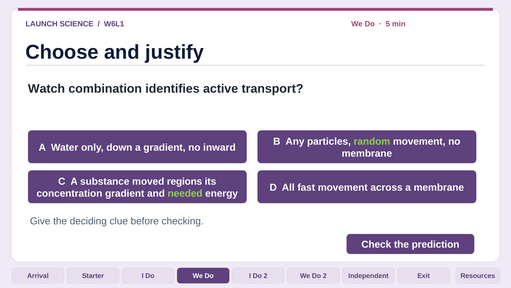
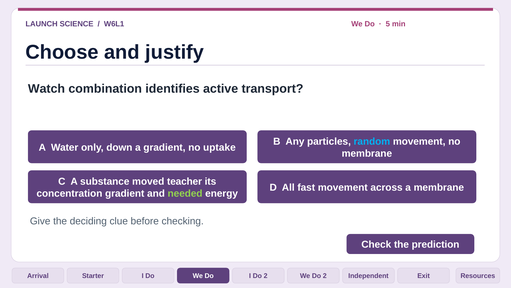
random colour: light green -> light blue
inward: inward -> uptake
regions: regions -> teacher
